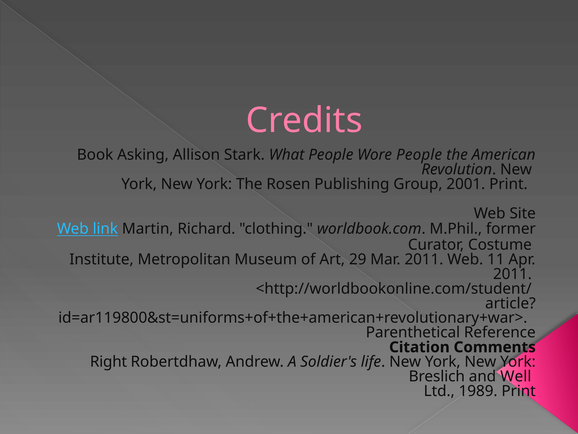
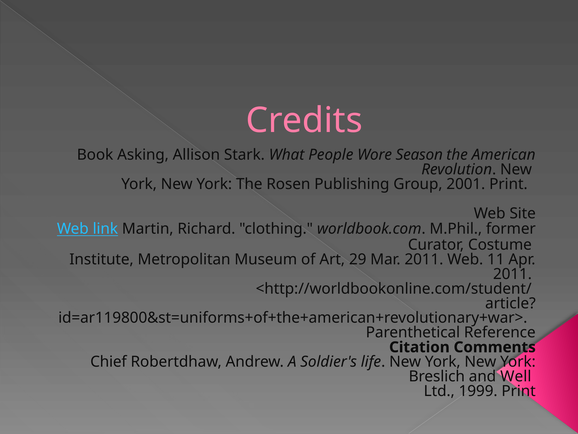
Wore People: People -> Season
Right: Right -> Chief
1989: 1989 -> 1999
